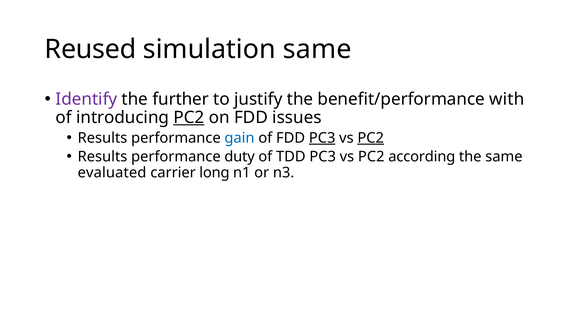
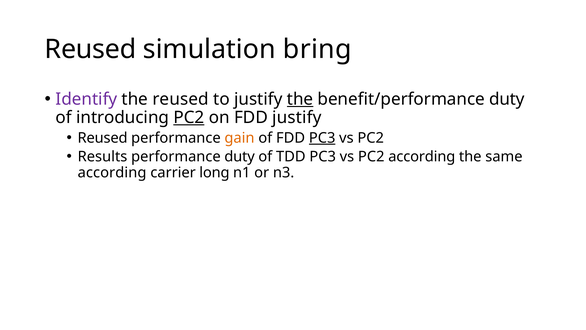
simulation same: same -> bring
the further: further -> reused
the at (300, 99) underline: none -> present
benefit/performance with: with -> duty
FDD issues: issues -> justify
Results at (102, 138): Results -> Reused
gain colour: blue -> orange
PC2 at (371, 138) underline: present -> none
evaluated at (112, 172): evaluated -> according
